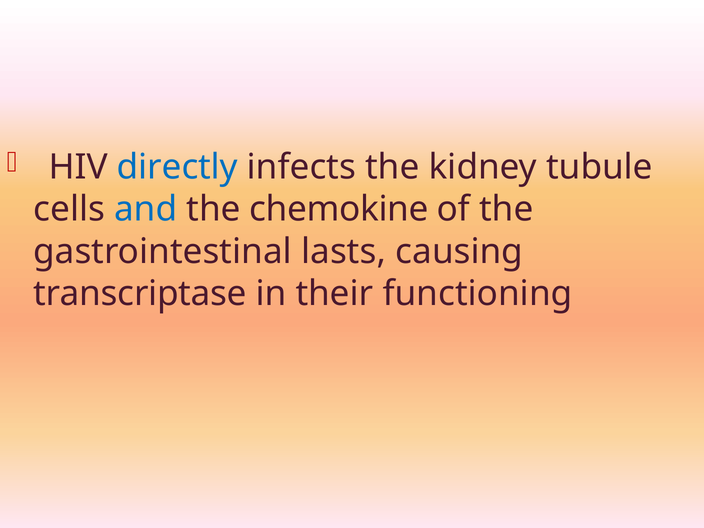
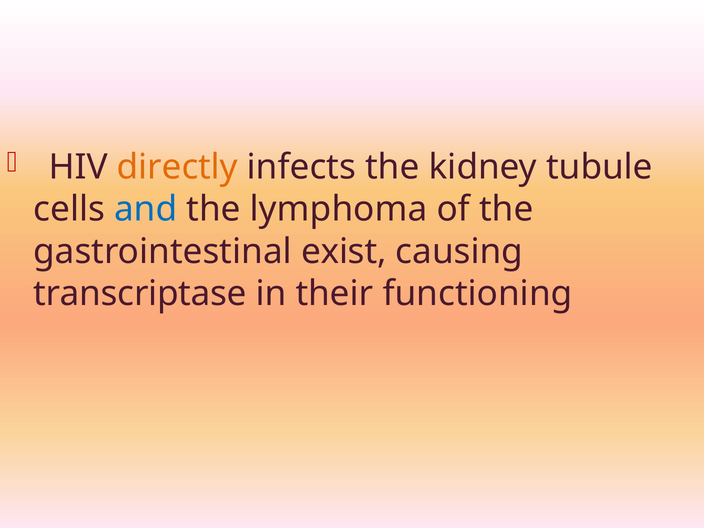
directly colour: blue -> orange
chemokine: chemokine -> lymphoma
lasts: lasts -> exist
